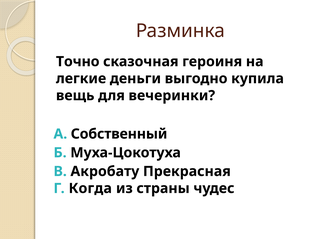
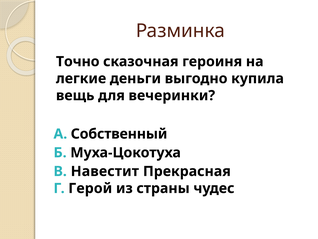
Акробату: Акробату -> Навестит
Когда: Когда -> Герой
